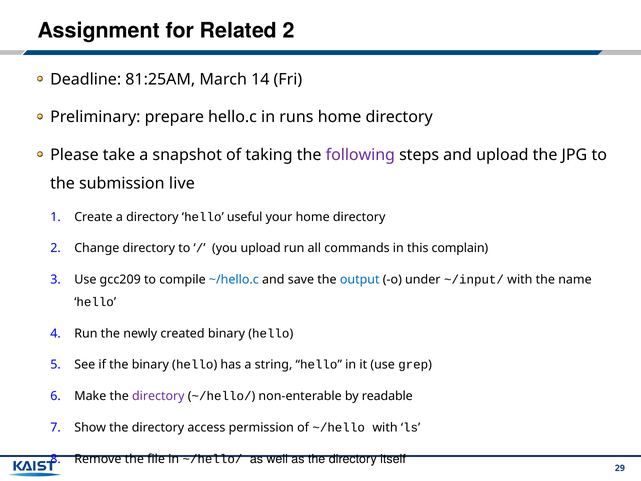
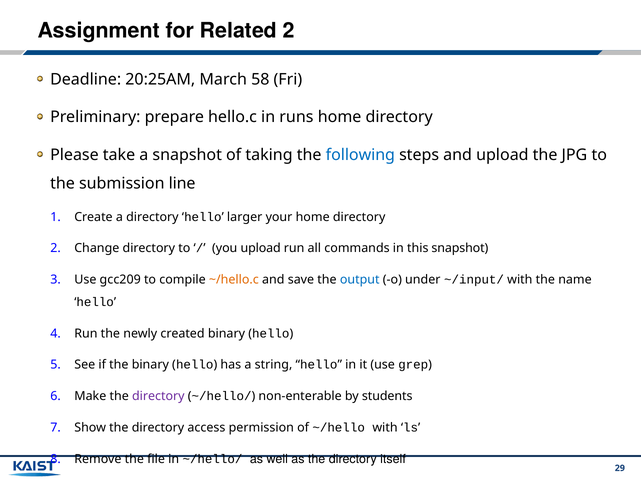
81:25AM: 81:25AM -> 20:25AM
14: 14 -> 58
following colour: purple -> blue
live: live -> line
useful: useful -> larger
this complain: complain -> snapshot
~/hello.c colour: blue -> orange
readable: readable -> students
